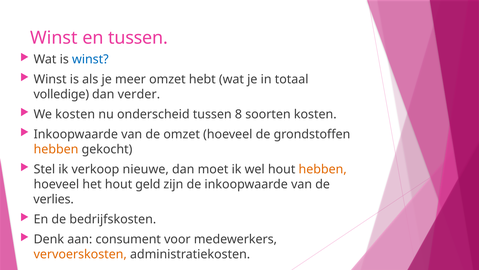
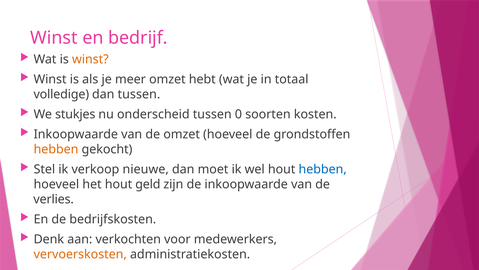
en tussen: tussen -> bedrijf
winst at (90, 59) colour: blue -> orange
dan verder: verder -> tussen
We kosten: kosten -> stukjes
8: 8 -> 0
hebben at (323, 169) colour: orange -> blue
consument: consument -> verkochten
